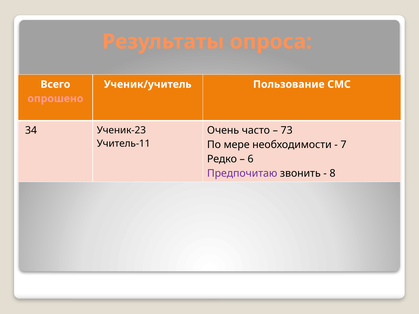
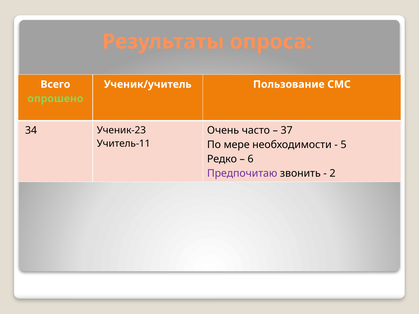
опрошено colour: pink -> light green
73: 73 -> 37
7: 7 -> 5
8: 8 -> 2
